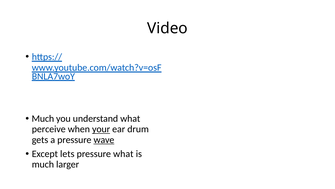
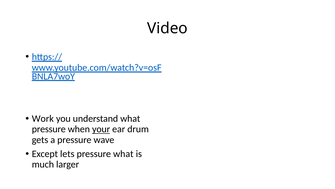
Much at (43, 118): Much -> Work
perceive at (49, 129): perceive -> pressure
wave underline: present -> none
